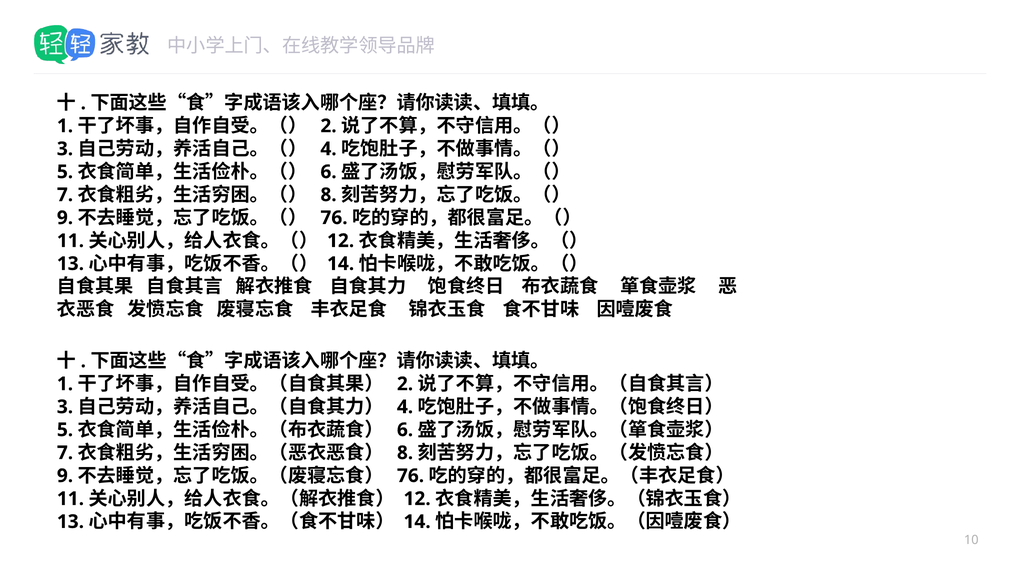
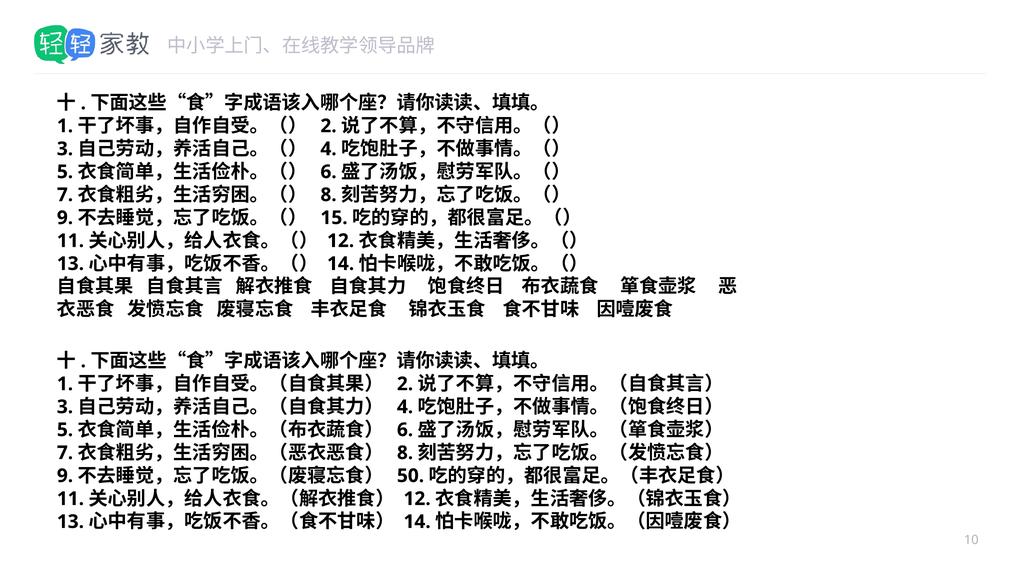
76 at (334, 218): 76 -> 15
76 at (411, 476): 76 -> 50
